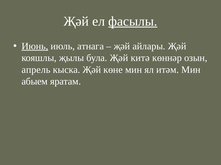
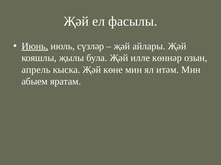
фасылы underline: present -> none
атнага: атнага -> сүзләр
китә: китә -> илле
